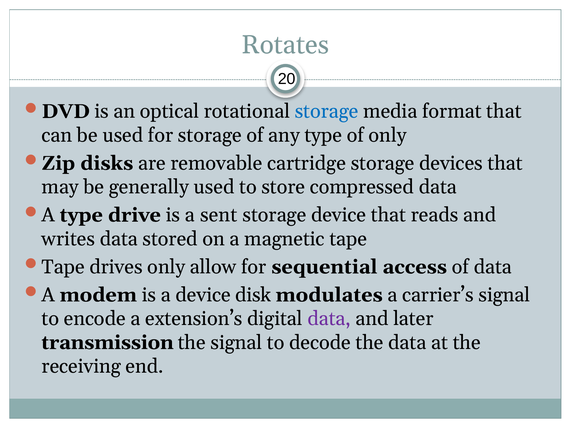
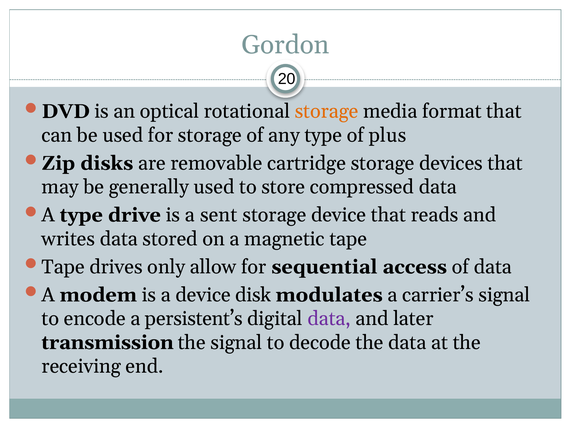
Rotates: Rotates -> Gordon
storage at (327, 111) colour: blue -> orange
of only: only -> plus
extension’s: extension’s -> persistent’s
